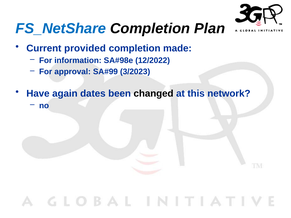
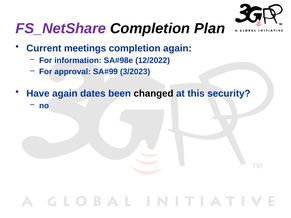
FS_NetShare colour: blue -> purple
provided: provided -> meetings
completion made: made -> again
network: network -> security
